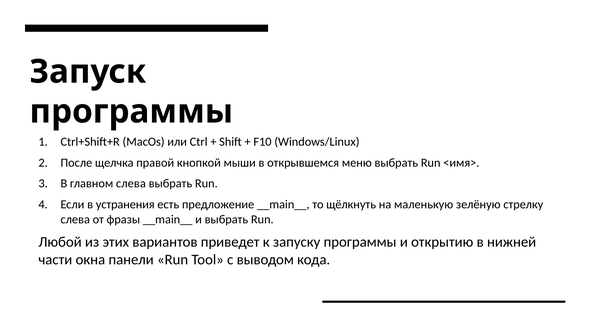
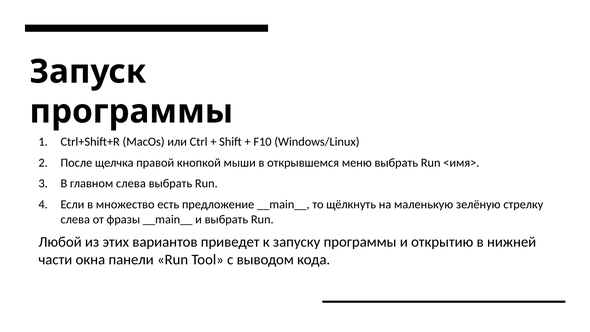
устранения: устранения -> множество
